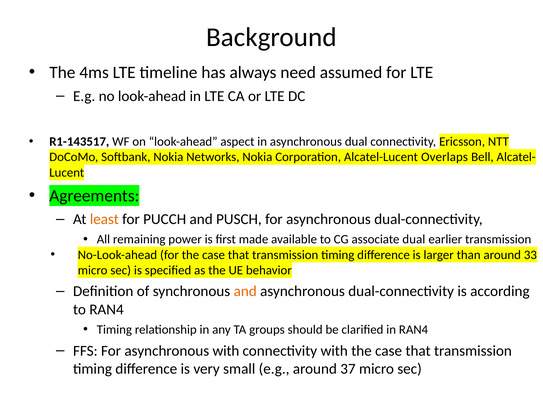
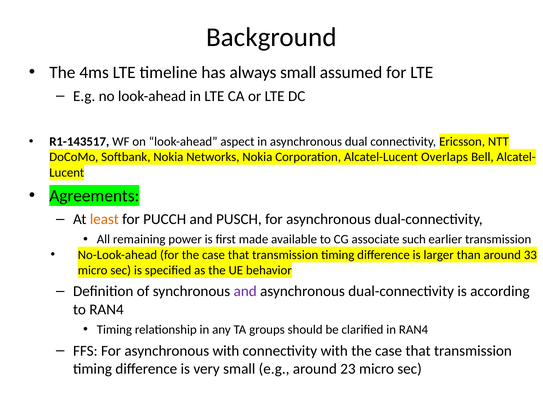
always need: need -> small
associate dual: dual -> such
and at (245, 291) colour: orange -> purple
37: 37 -> 23
